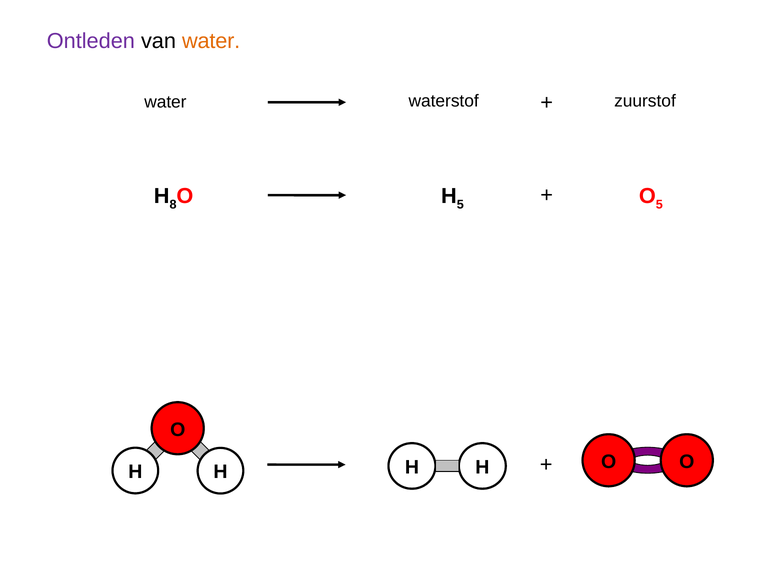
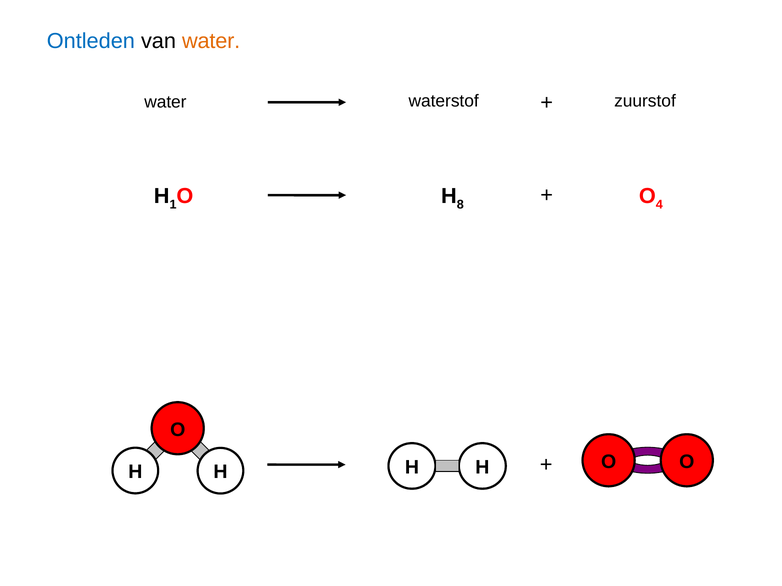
Ontleden colour: purple -> blue
8: 8 -> 1
H 5: 5 -> 8
O 5: 5 -> 4
